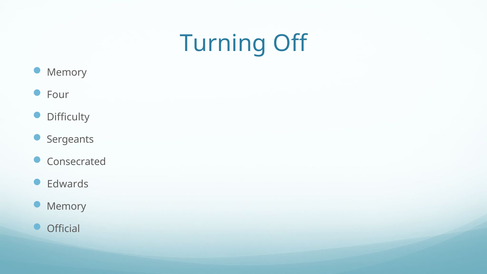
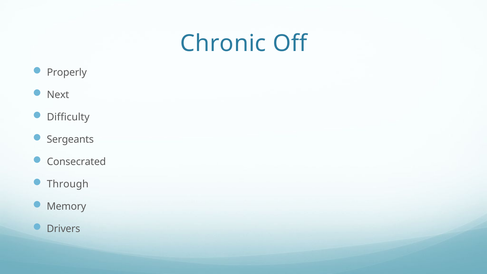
Turning: Turning -> Chronic
Memory at (67, 73): Memory -> Properly
Four: Four -> Next
Edwards: Edwards -> Through
Official: Official -> Drivers
